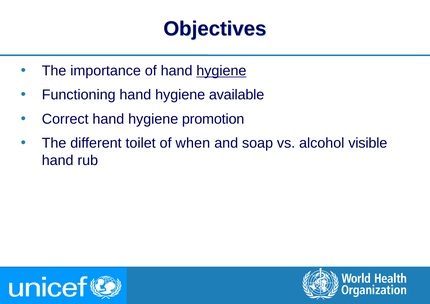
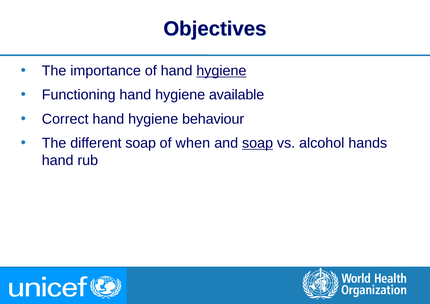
promotion: promotion -> behaviour
different toilet: toilet -> soap
soap at (258, 143) underline: none -> present
visible: visible -> hands
